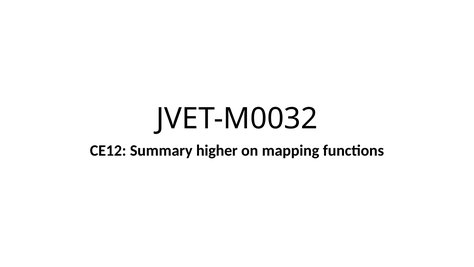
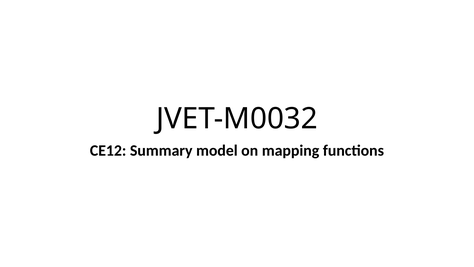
higher: higher -> model
